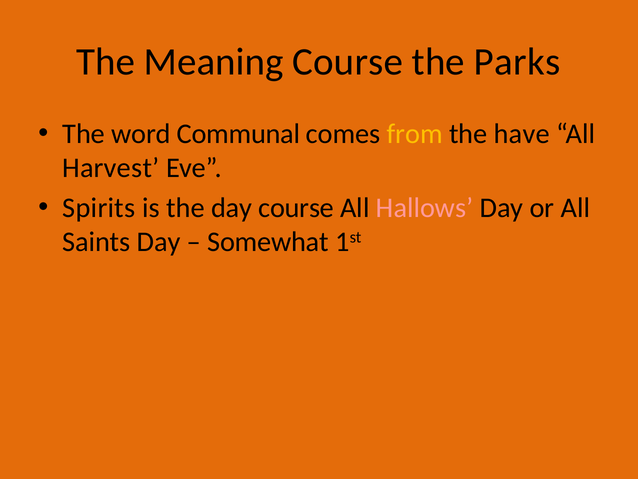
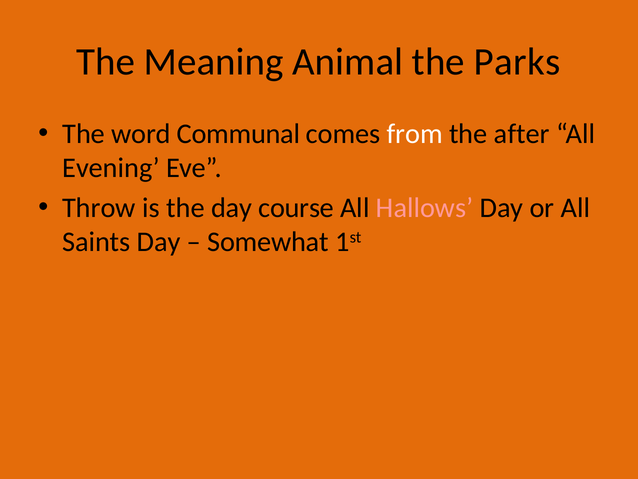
Meaning Course: Course -> Animal
from colour: yellow -> white
have: have -> after
Harvest: Harvest -> Evening
Spirits: Spirits -> Throw
